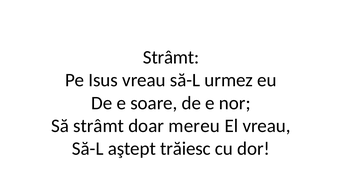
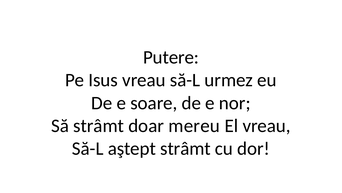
Strâmt at (171, 57): Strâmt -> Putere
aştept trăiesc: trăiesc -> strâmt
